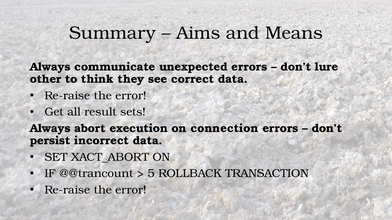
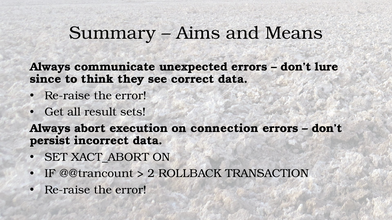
other: other -> since
5: 5 -> 2
